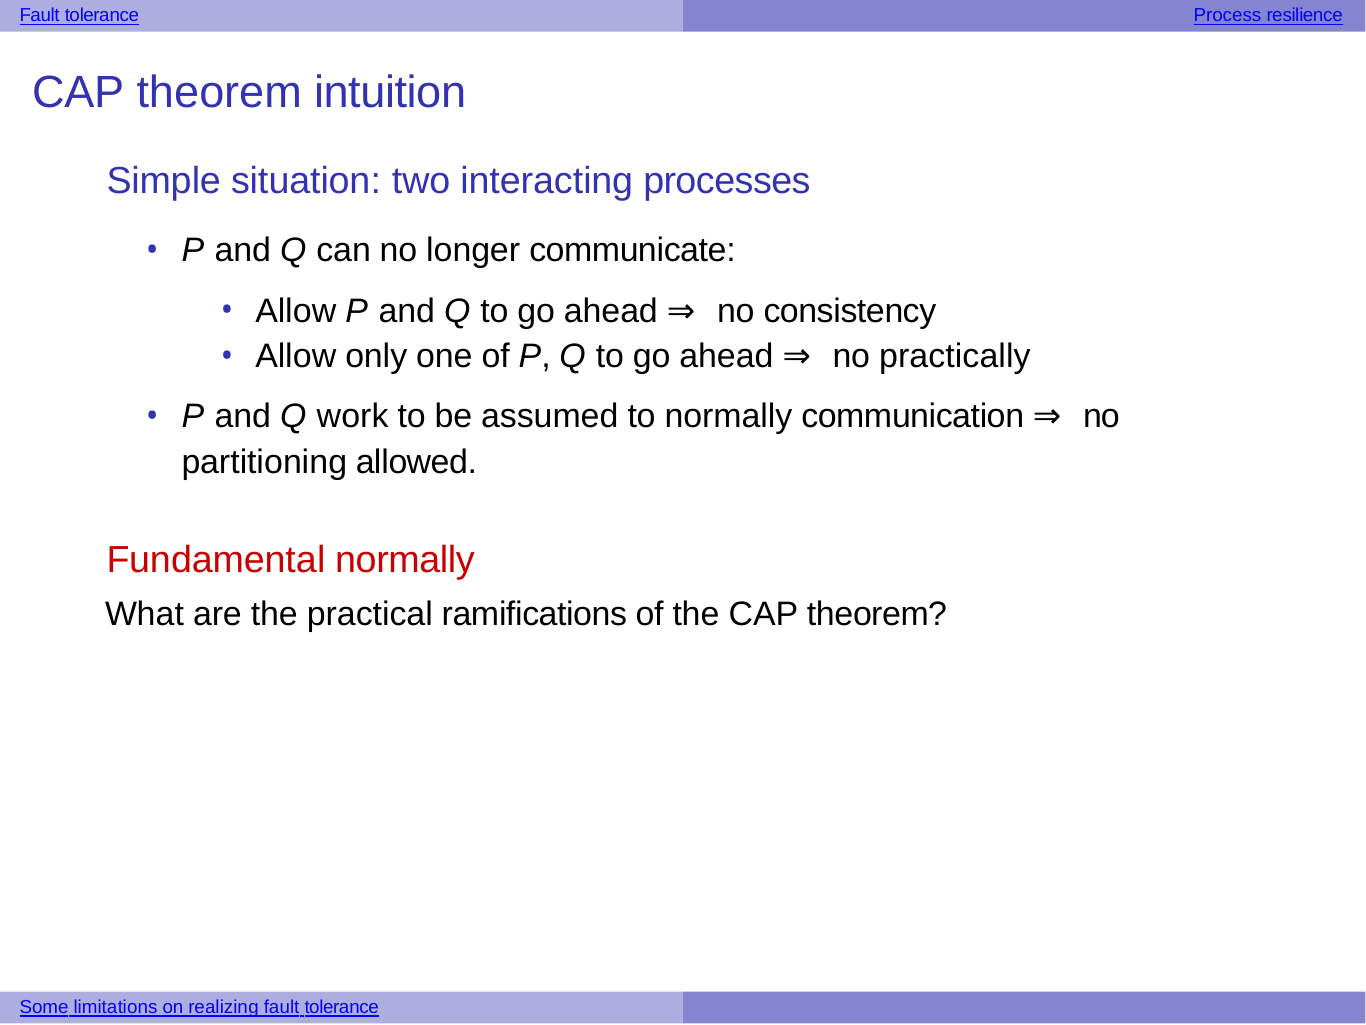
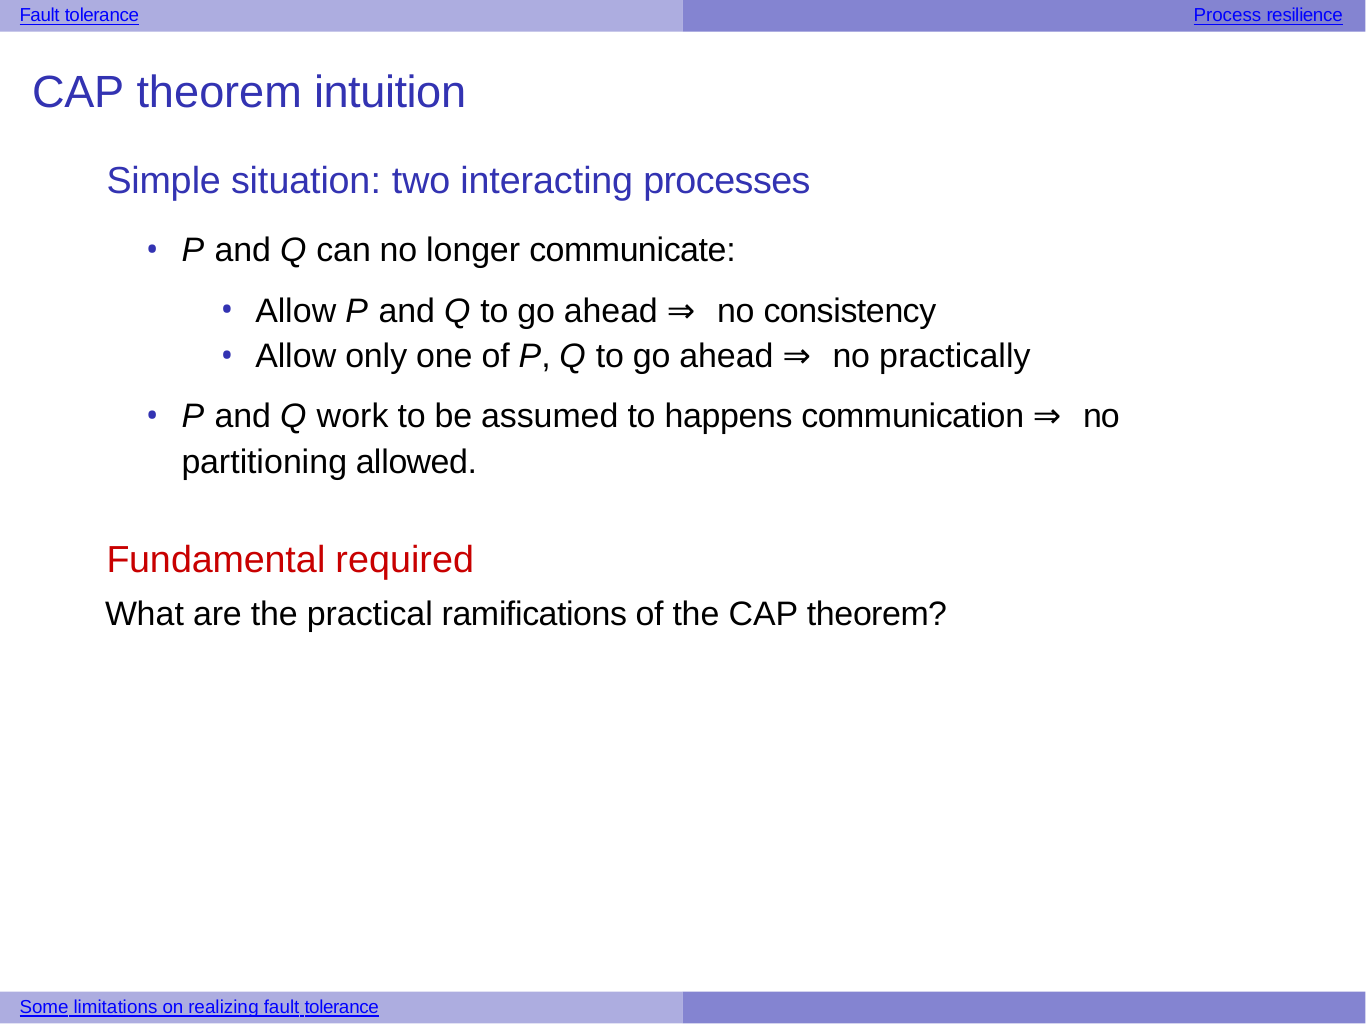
to normally: normally -> happens
Fundamental normally: normally -> required
